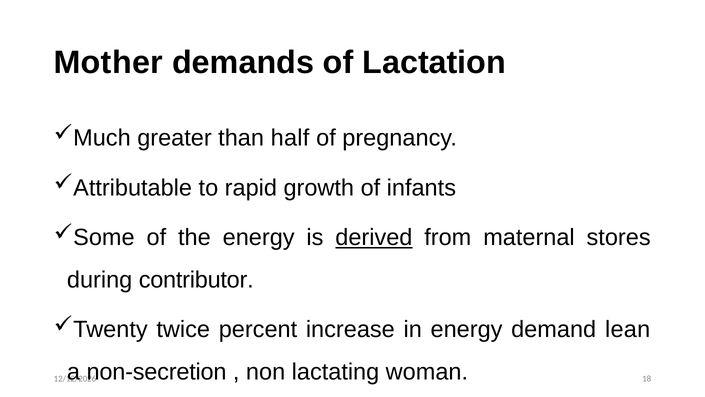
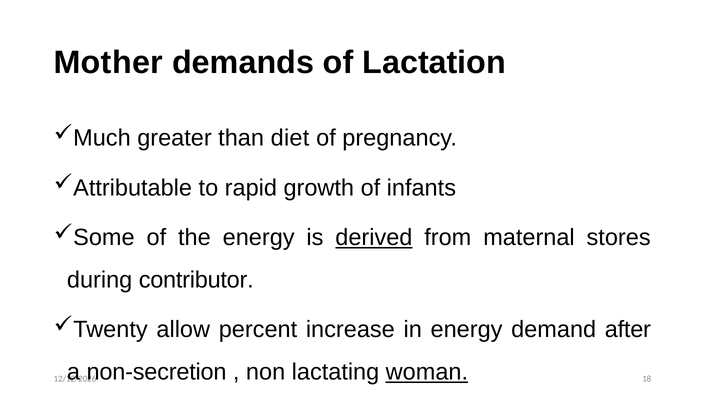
half: half -> diet
twice: twice -> allow
lean: lean -> after
woman underline: none -> present
